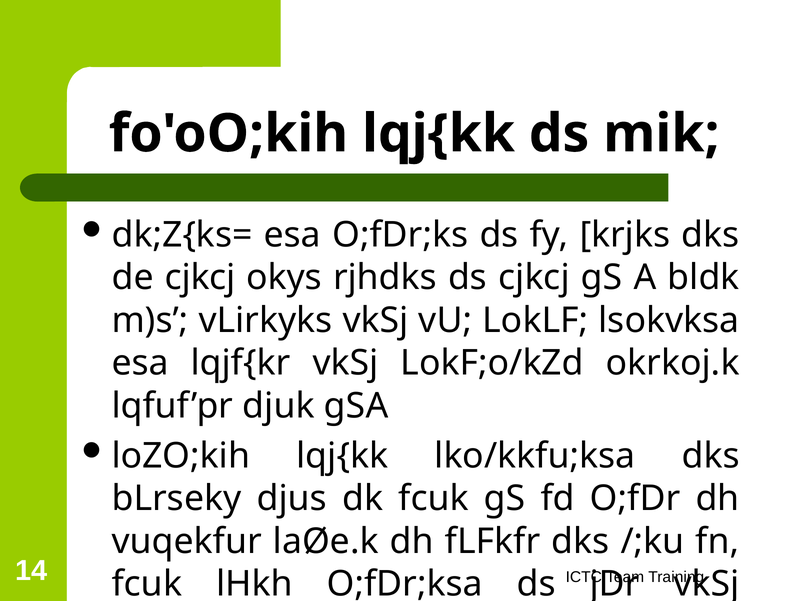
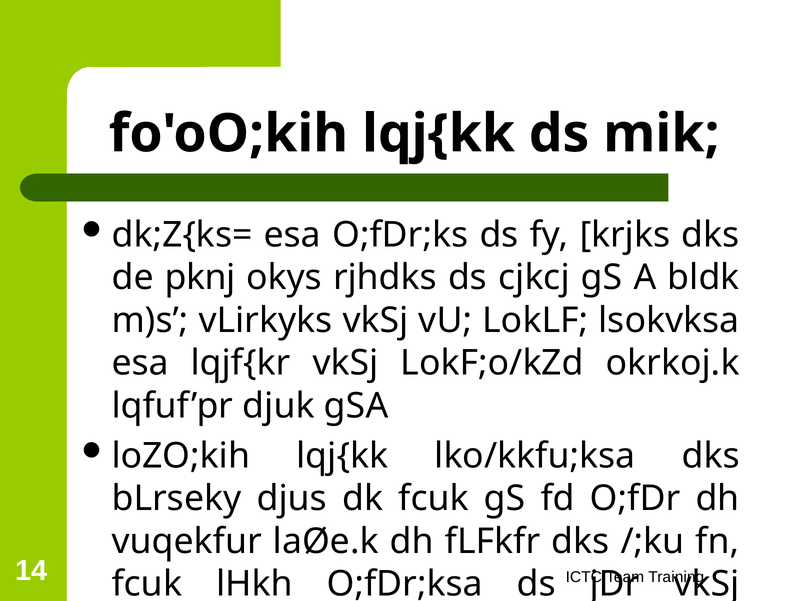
de cjkcj: cjkcj -> pknj
